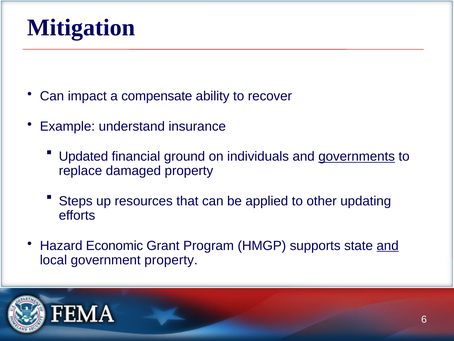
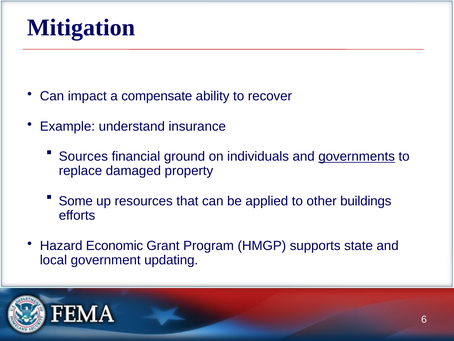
Updated: Updated -> Sources
Steps: Steps -> Some
updating: updating -> buildings
and at (388, 245) underline: present -> none
government property: property -> updating
